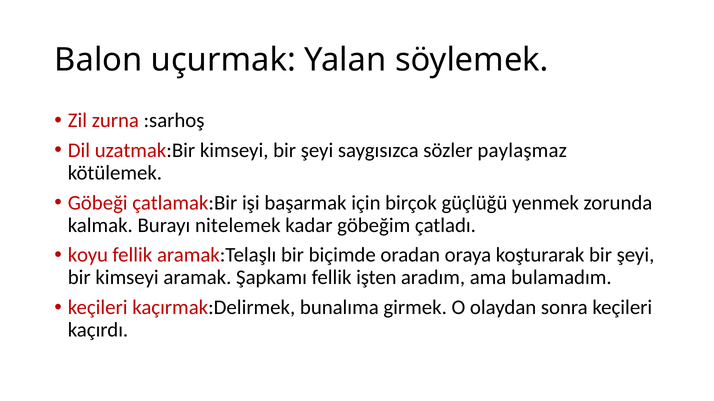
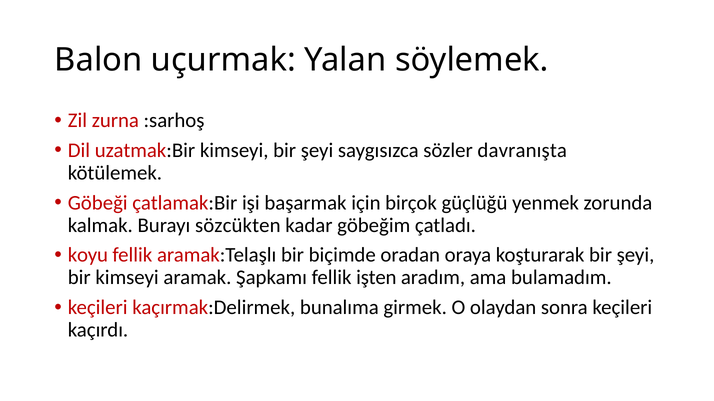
paylaşmaz: paylaşmaz -> davranışta
nitelemek: nitelemek -> sözcükten
